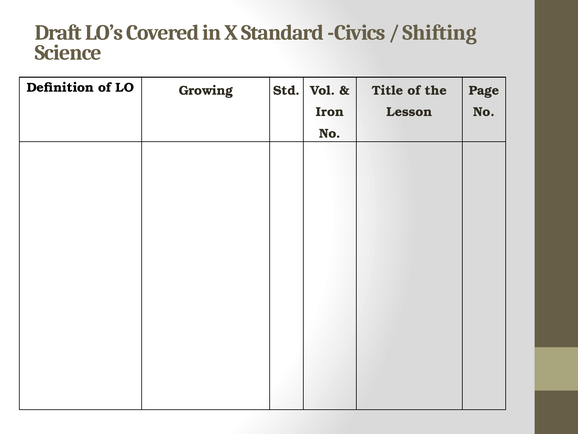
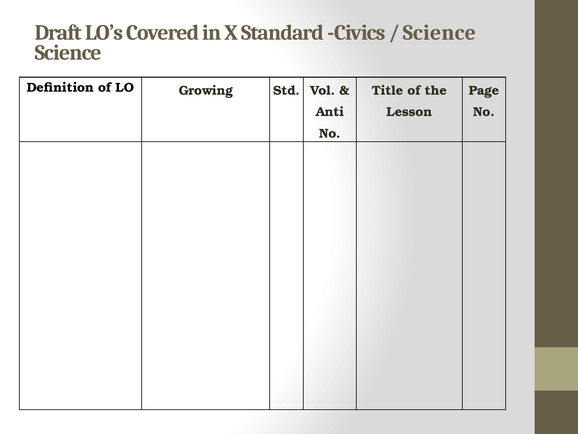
Shifting at (440, 33): Shifting -> Science
Iron: Iron -> Anti
